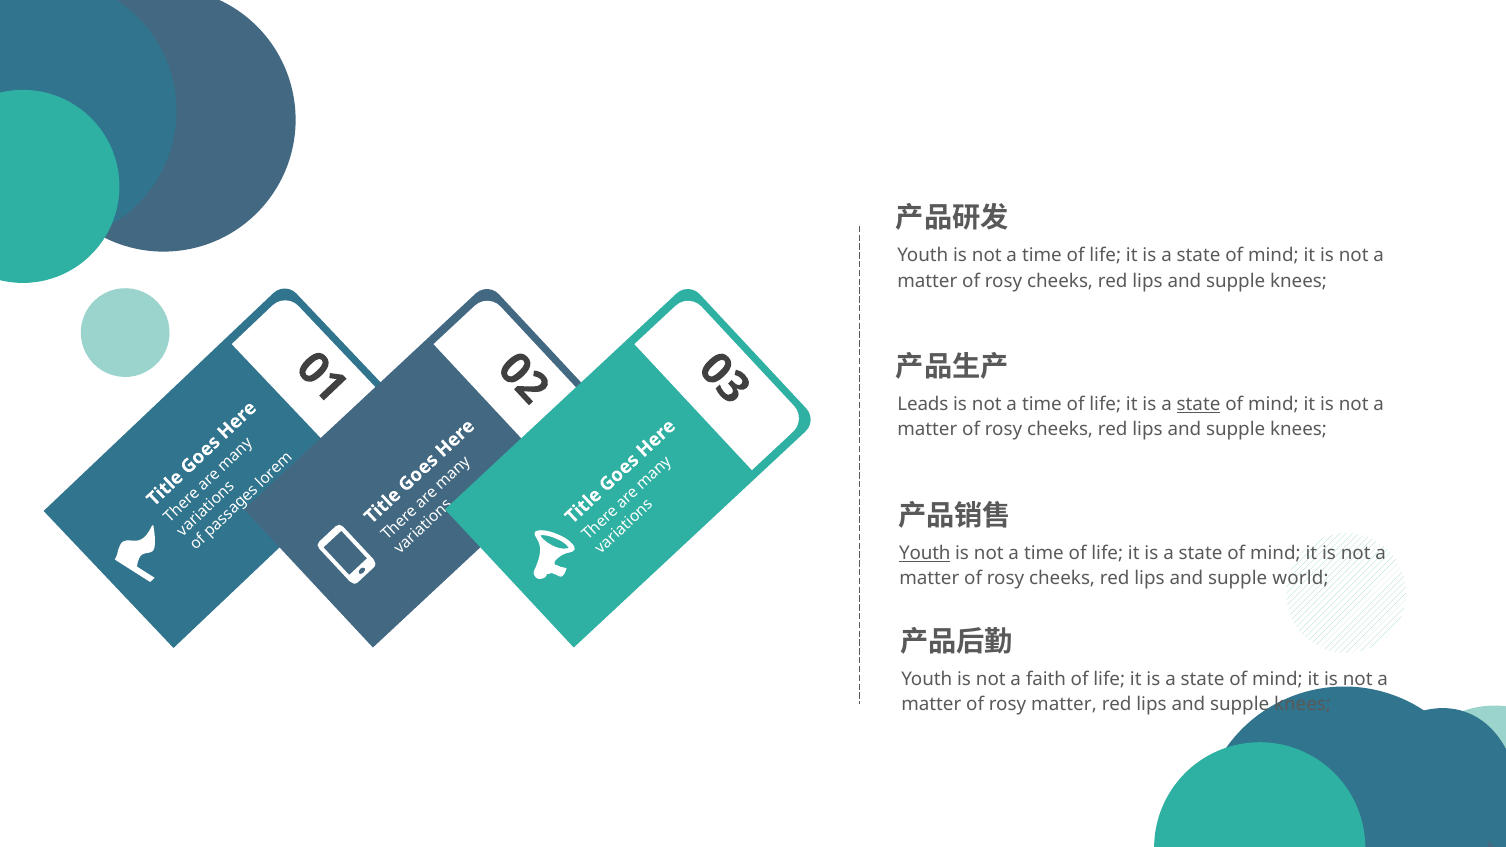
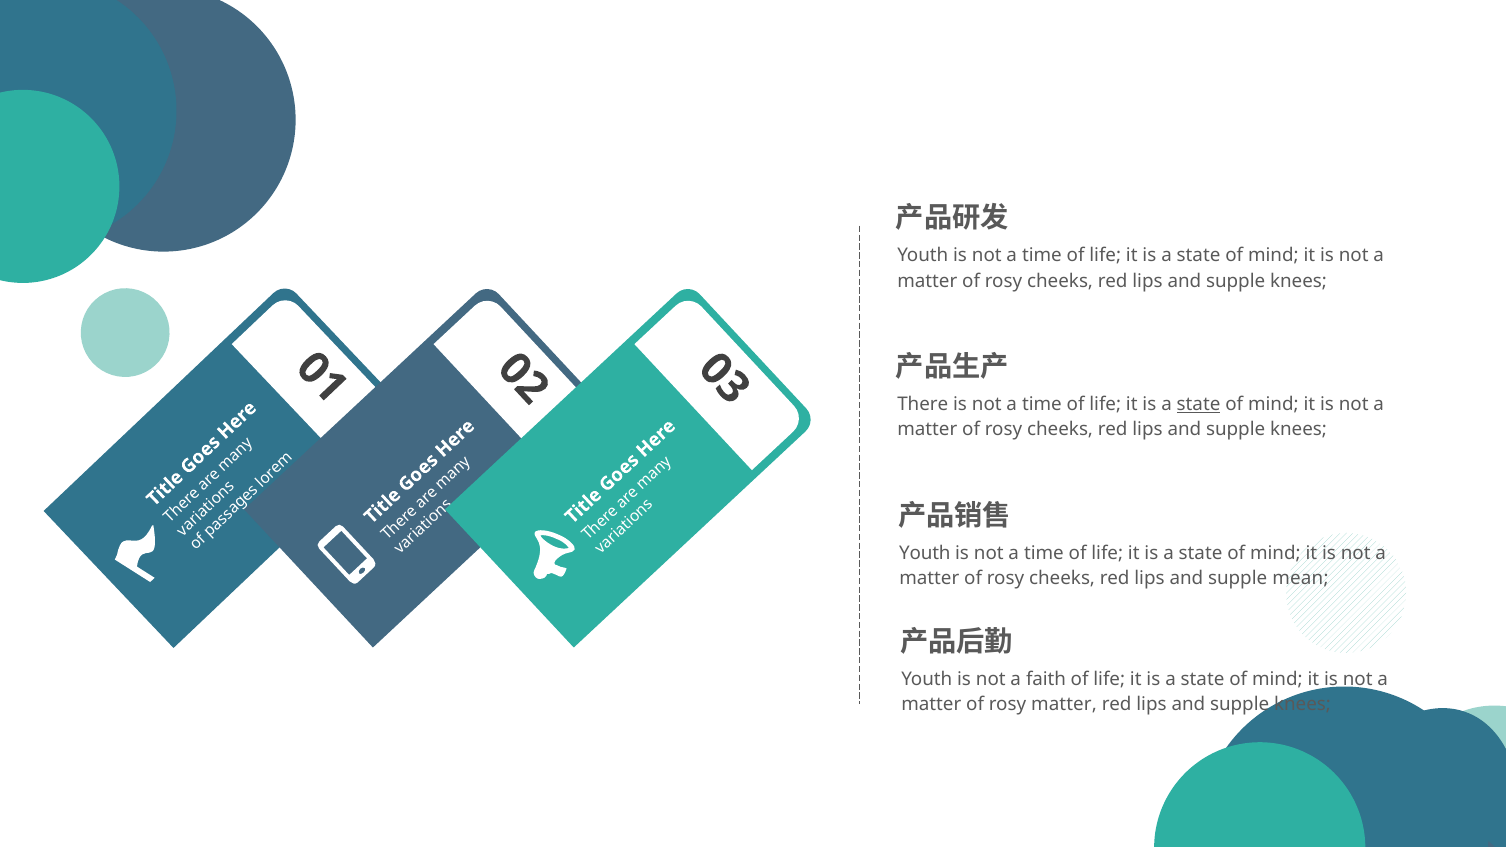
Leads: Leads -> There
Youth at (925, 553) underline: present -> none
world: world -> mean
